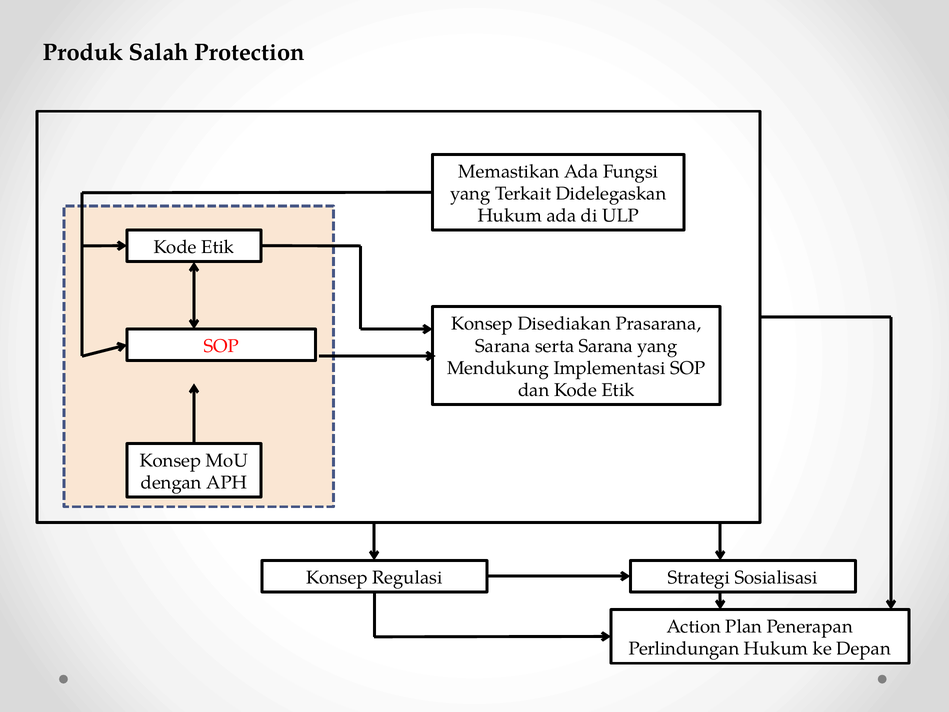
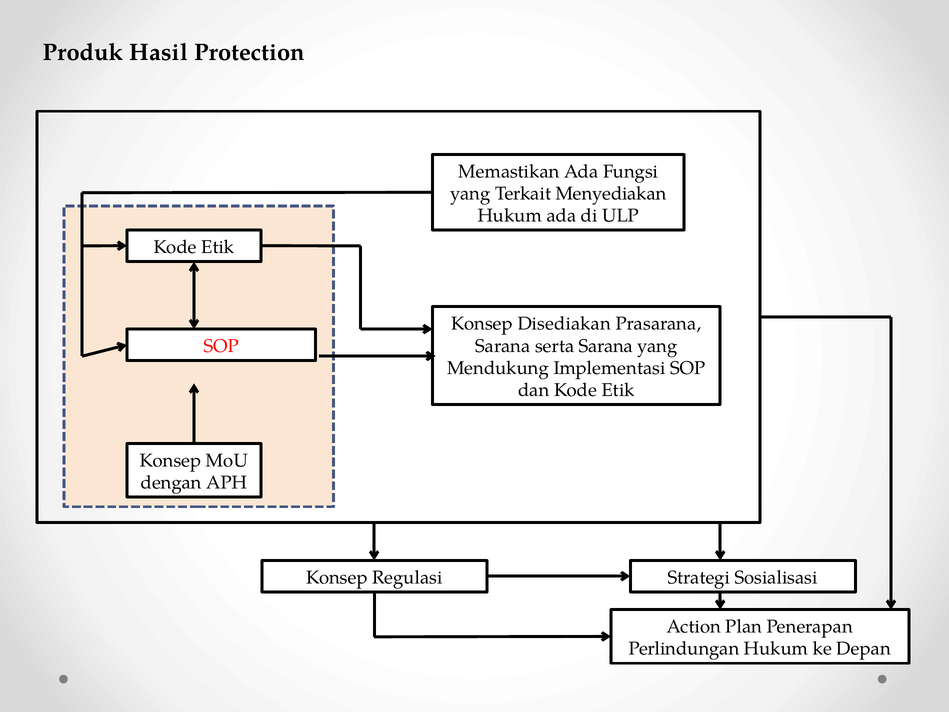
Salah: Salah -> Hasil
Didelegaskan: Didelegaskan -> Menyediakan
